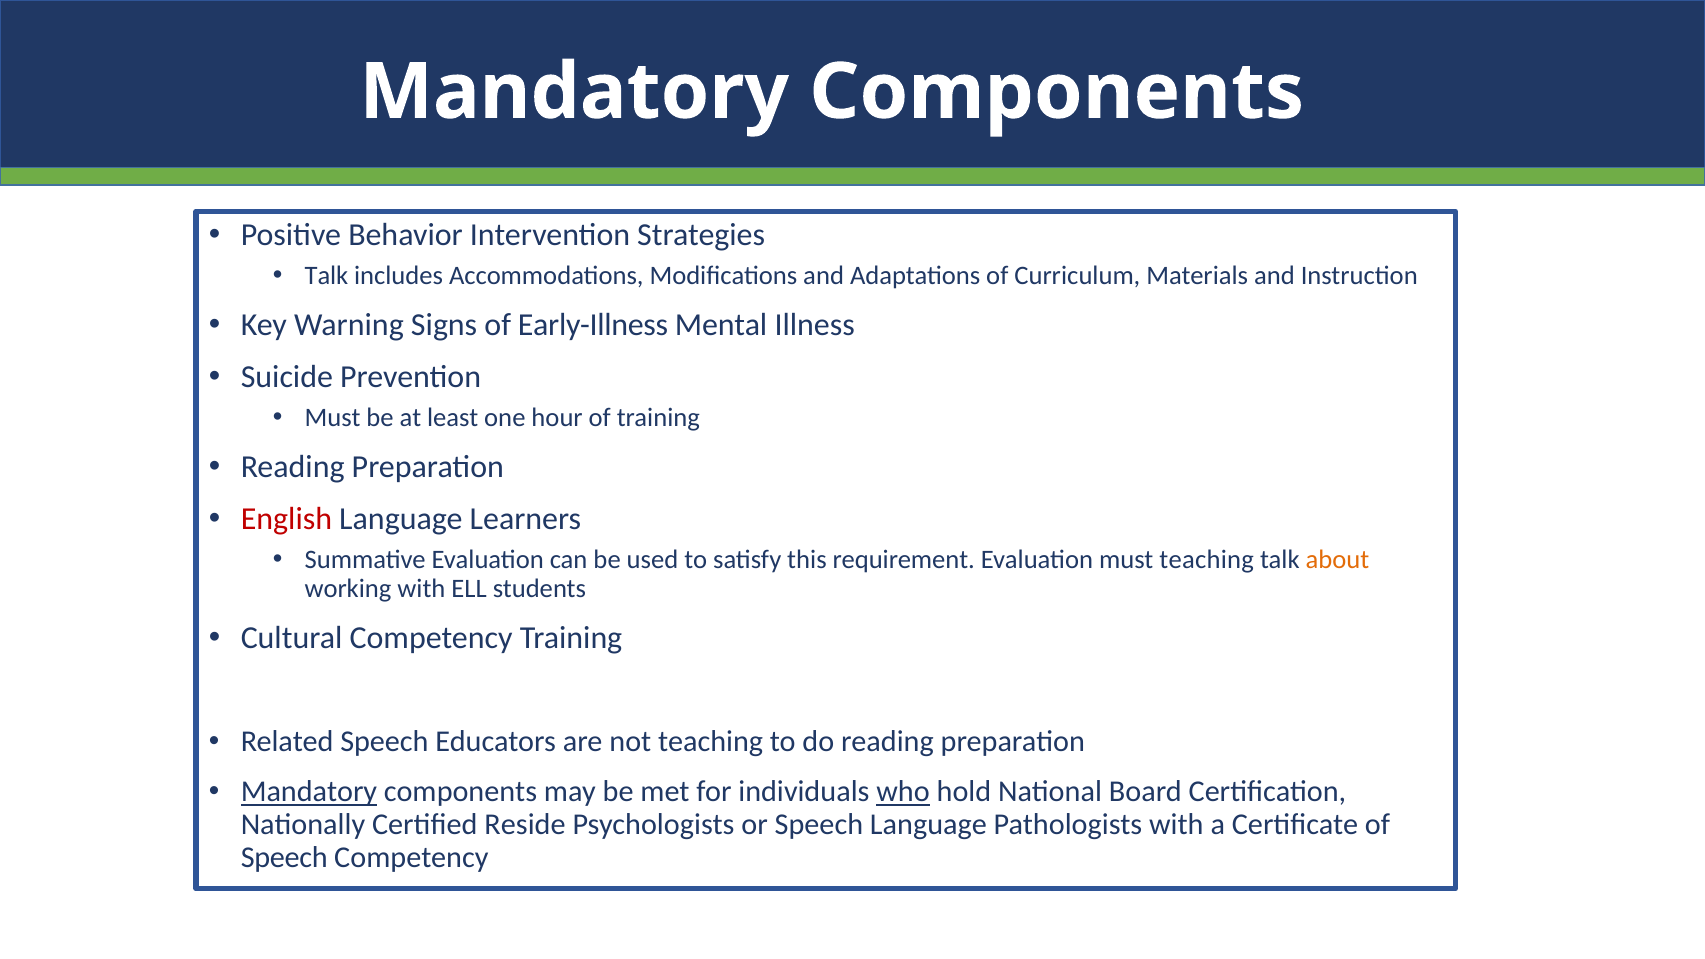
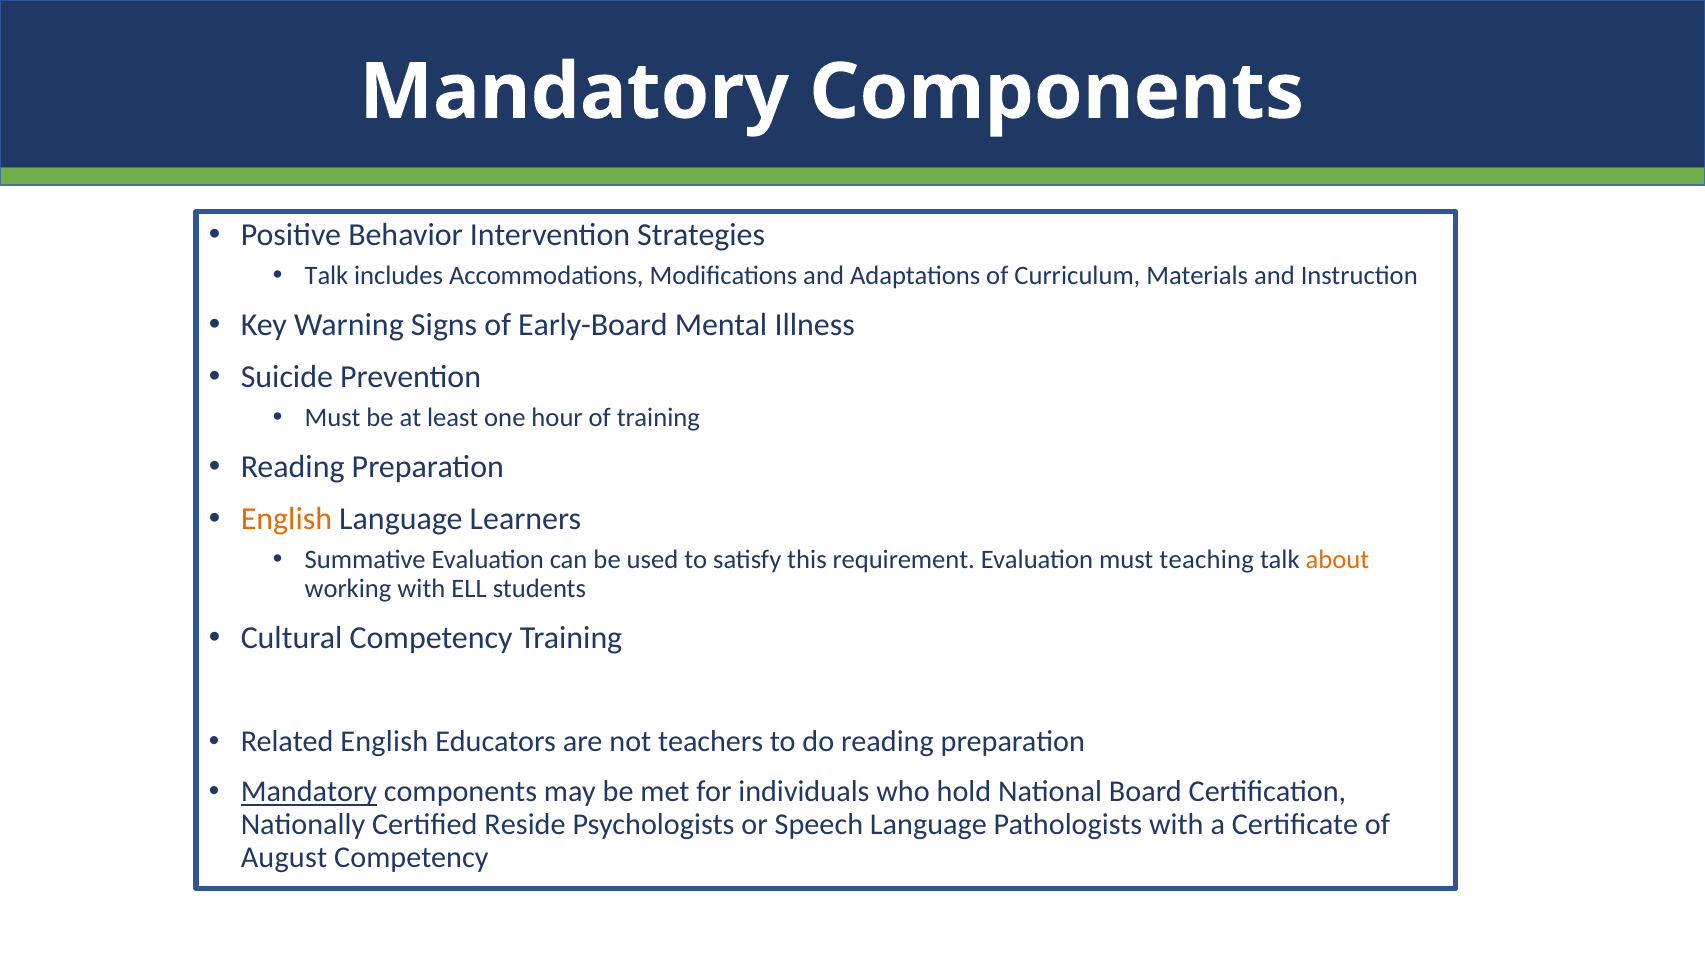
Early-Illness: Early-Illness -> Early-Board
English at (286, 519) colour: red -> orange
Related Speech: Speech -> English
not teaching: teaching -> teachers
who underline: present -> none
Speech at (284, 857): Speech -> August
